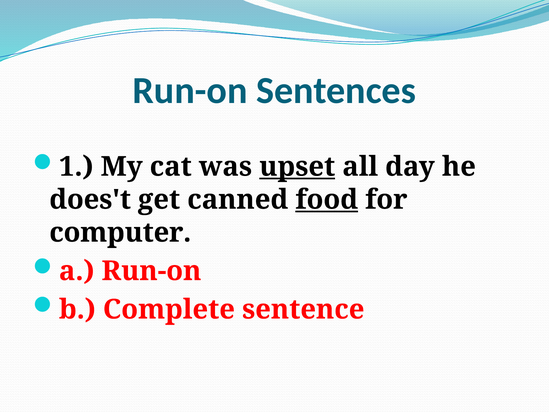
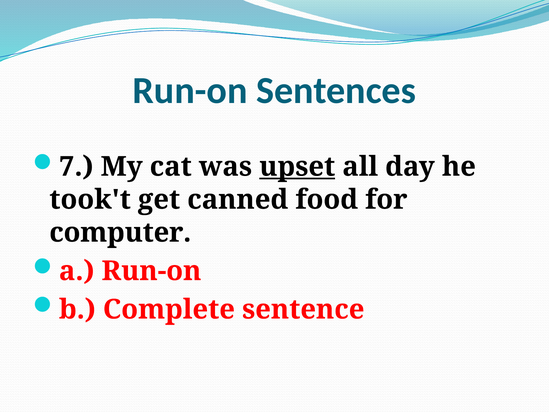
1: 1 -> 7
does't: does't -> took't
food underline: present -> none
